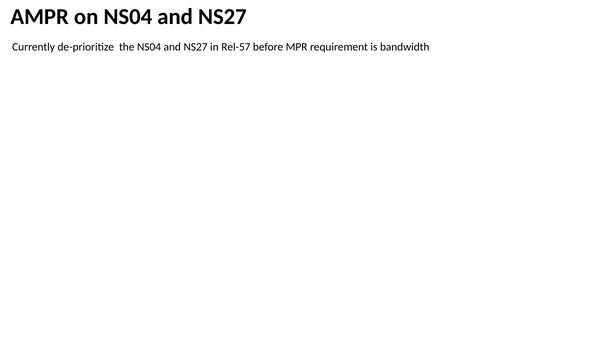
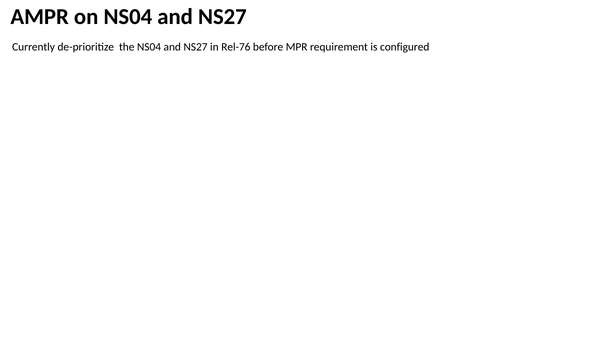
Rel-57: Rel-57 -> Rel-76
bandwidth: bandwidth -> configured
